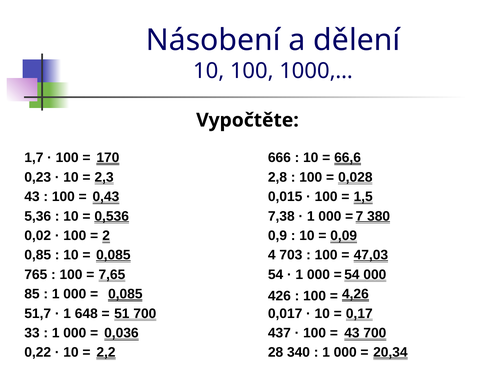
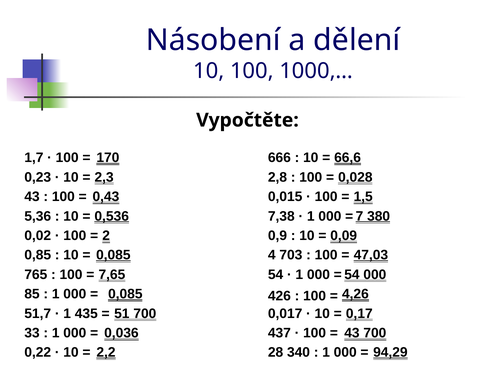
648: 648 -> 435
20,34: 20,34 -> 94,29
